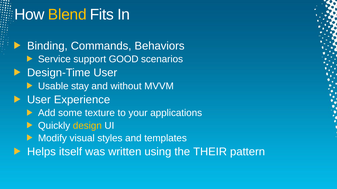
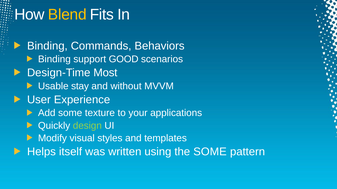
Service at (54, 59): Service -> Binding
Design-Time User: User -> Most
design colour: yellow -> light green
the THEIR: THEIR -> SOME
